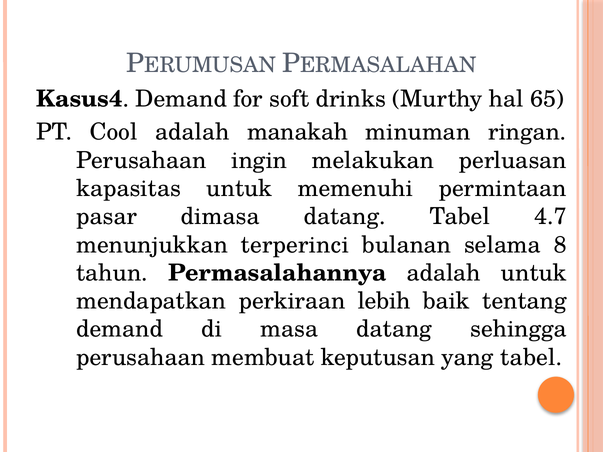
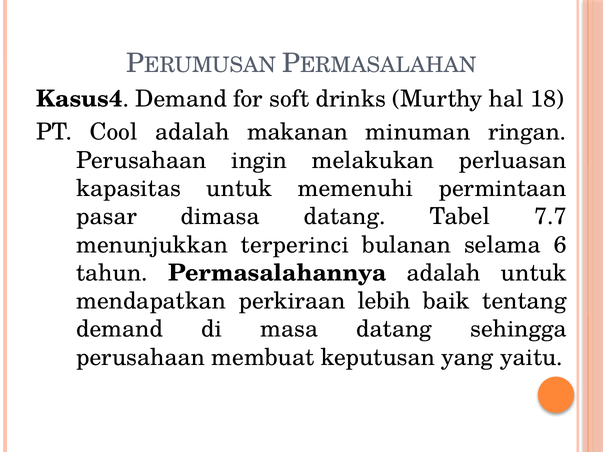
65: 65 -> 18
manakah: manakah -> makanan
4.7: 4.7 -> 7.7
8: 8 -> 6
yang tabel: tabel -> yaitu
